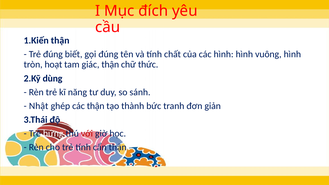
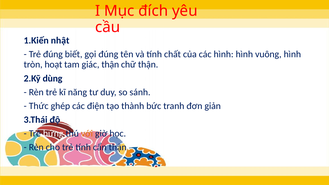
1.Kiến thận: thận -> nhật
chữ thức: thức -> thận
Nhật: Nhật -> Thức
các thận: thận -> điện
với colour: red -> orange
